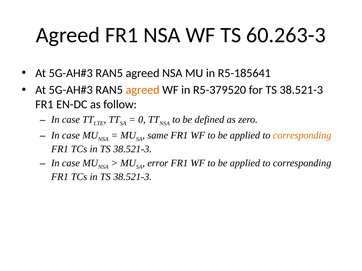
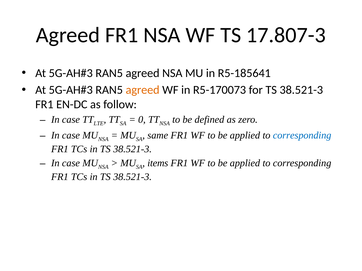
60.263-3: 60.263-3 -> 17.807-3
R5-379520: R5-379520 -> R5-170073
corresponding at (302, 135) colour: orange -> blue
error: error -> items
